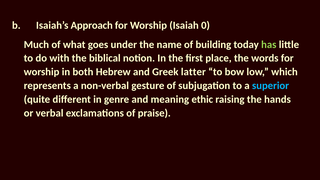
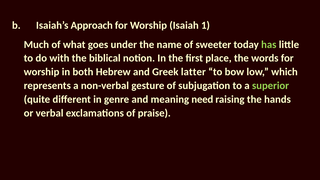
0: 0 -> 1
building: building -> sweeter
superior colour: light blue -> light green
ethic: ethic -> need
